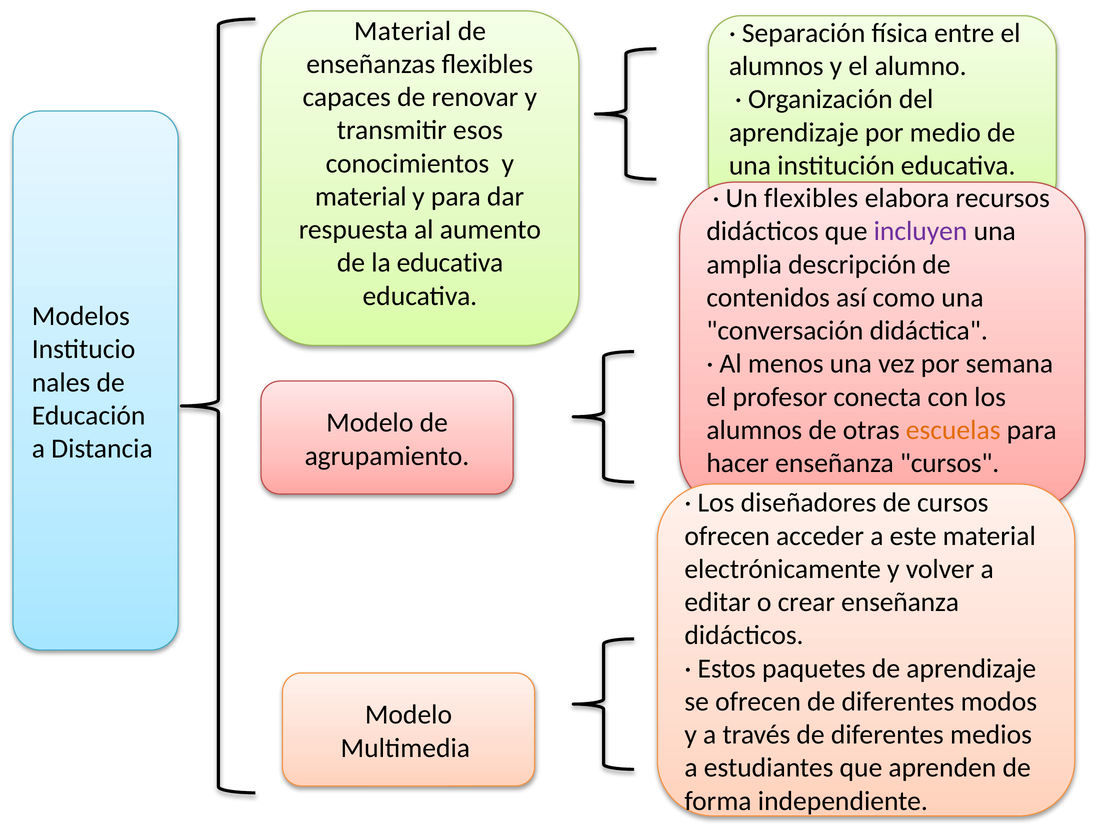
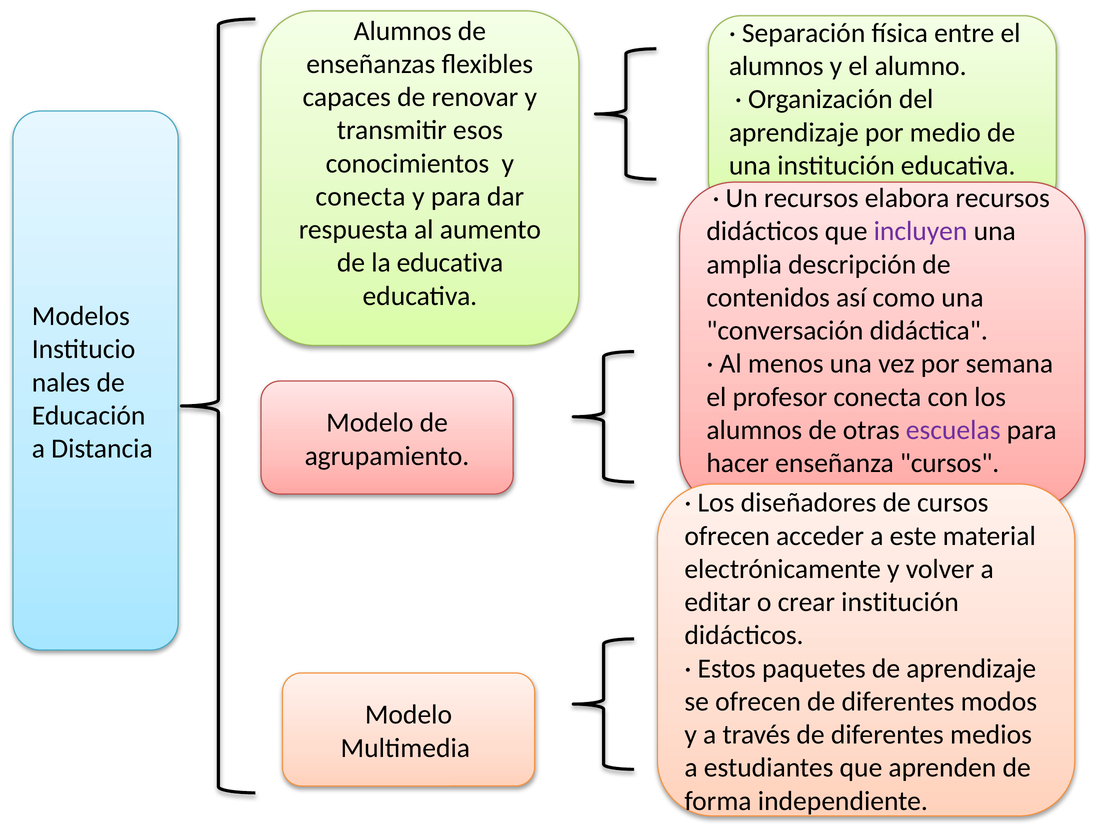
Material at (403, 31): Material -> Alumnos
material at (361, 197): material -> conecta
Un flexibles: flexibles -> recursos
escuelas colour: orange -> purple
crear enseñanza: enseñanza -> institución
